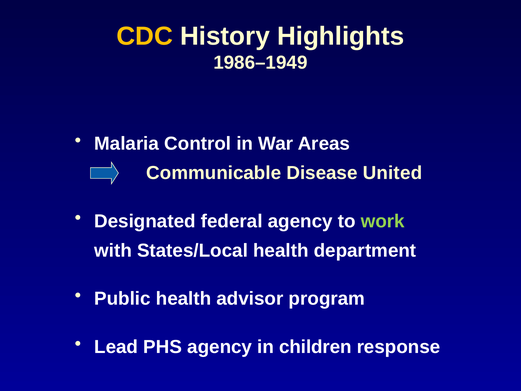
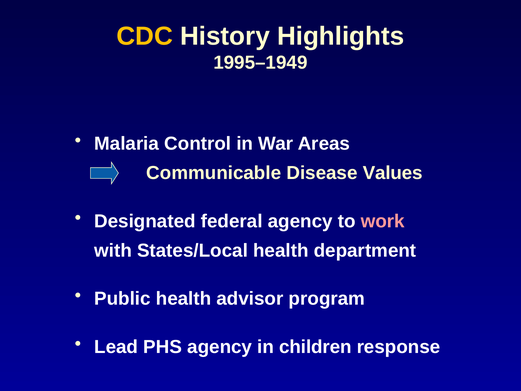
1986–1949: 1986–1949 -> 1995–1949
United: United -> Values
work colour: light green -> pink
